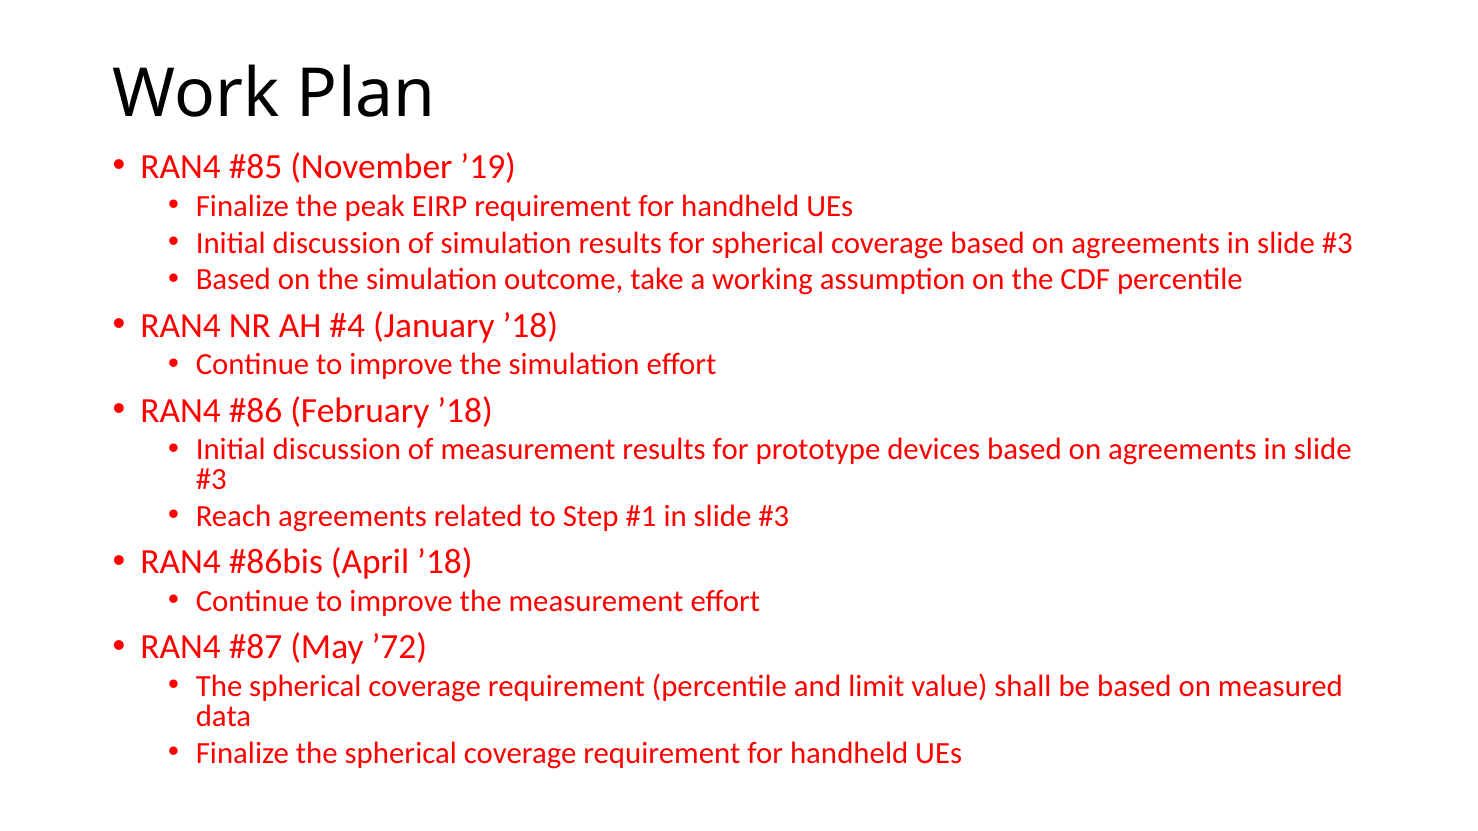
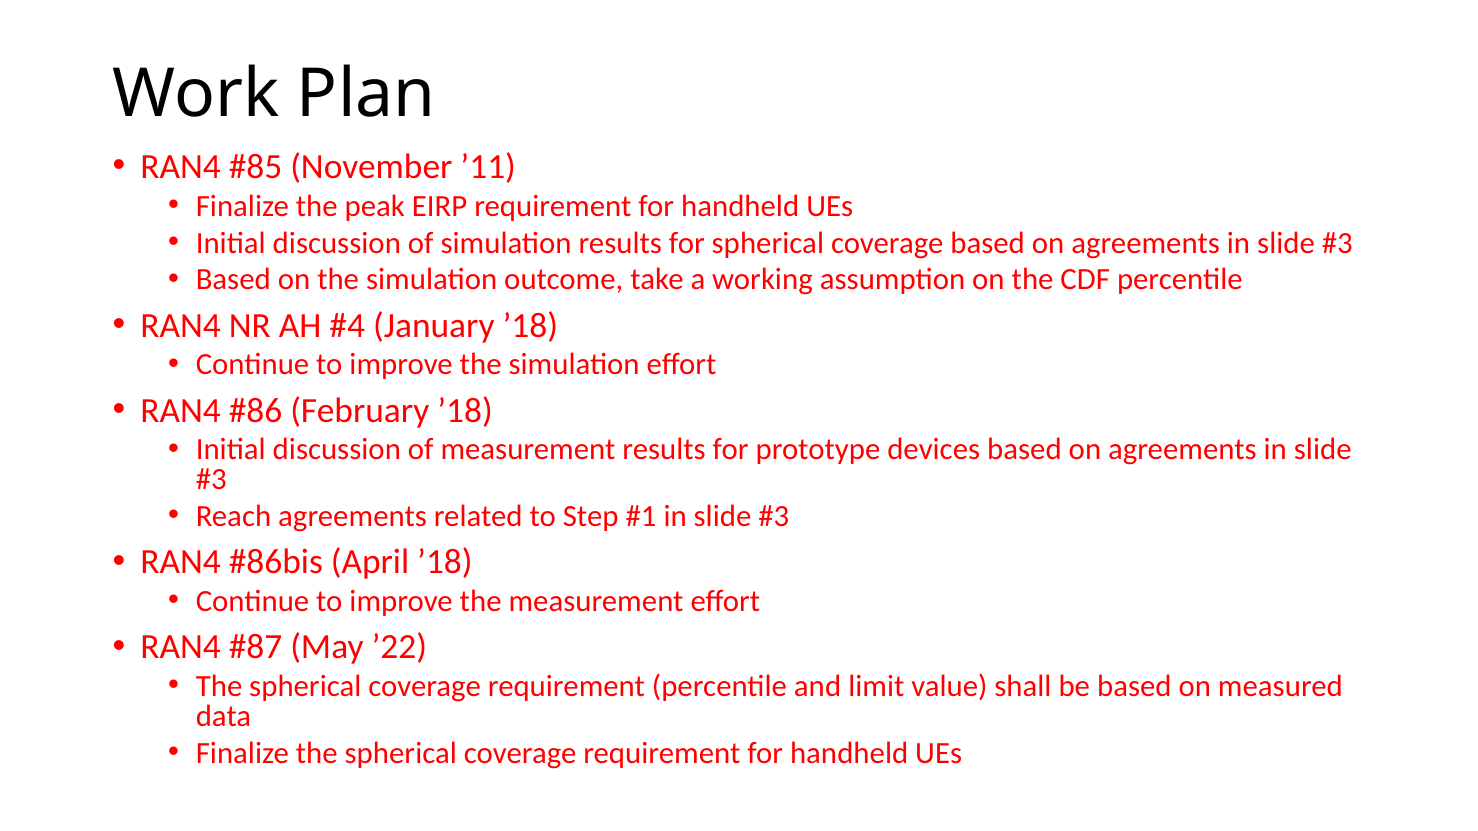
’19: ’19 -> ’11
’72: ’72 -> ’22
